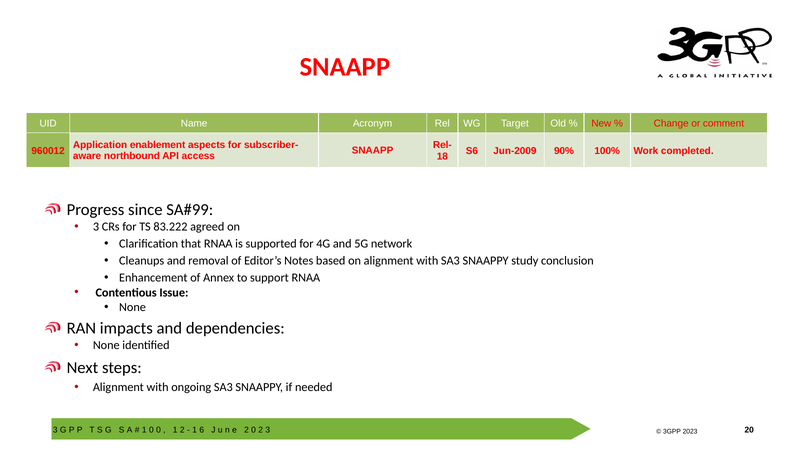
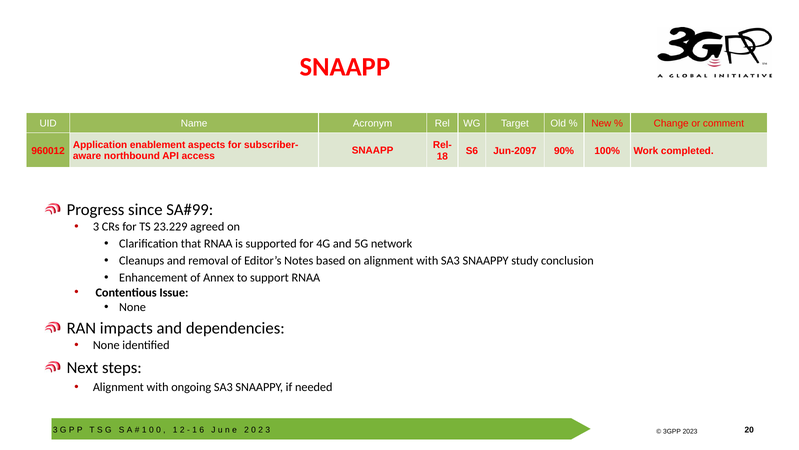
Jun-2009: Jun-2009 -> Jun-2097
83.222: 83.222 -> 23.229
